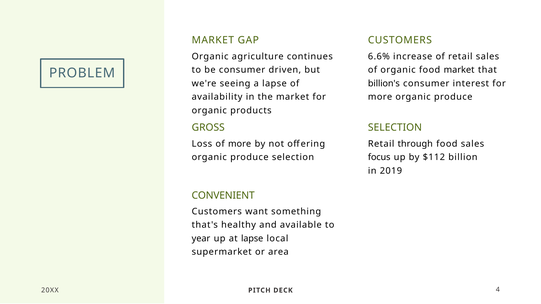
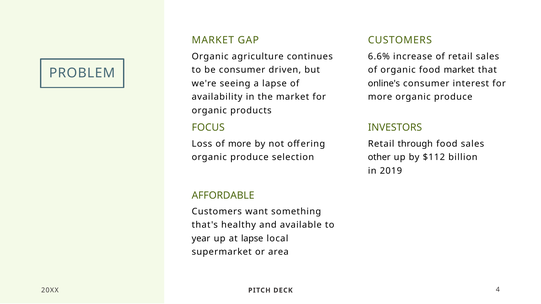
billion's: billion's -> online's
GROSS: GROSS -> FOCUS
SELECTION at (395, 128): SELECTION -> INVESTORS
focus: focus -> other
CONVENIENT: CONVENIENT -> AFFORDABLE
